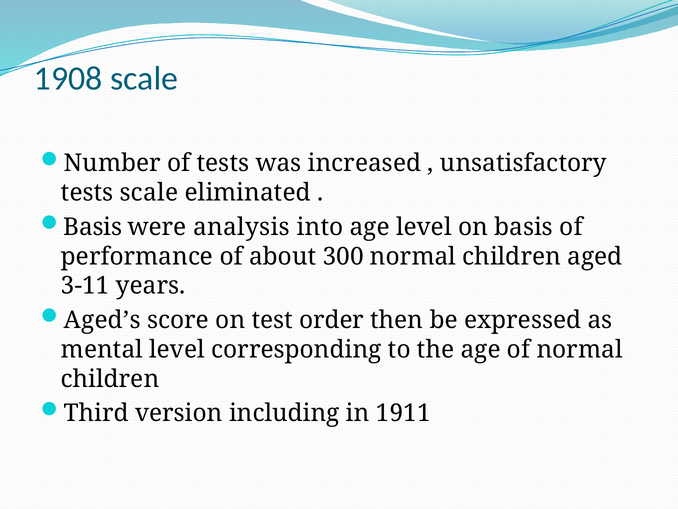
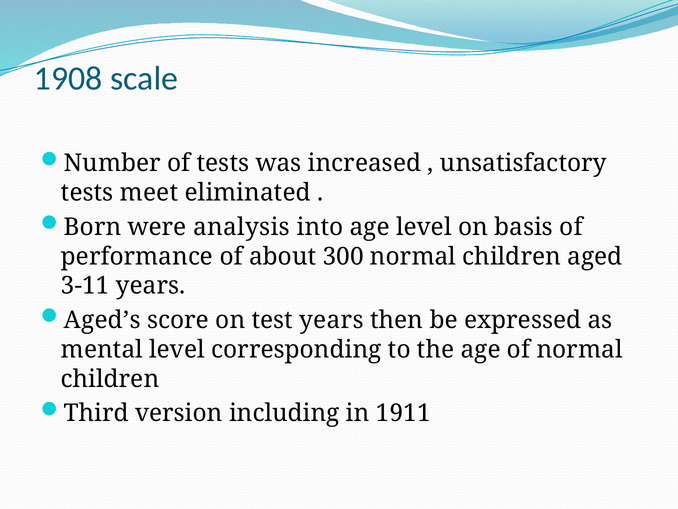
tests scale: scale -> meet
Basis at (93, 227): Basis -> Born
test order: order -> years
